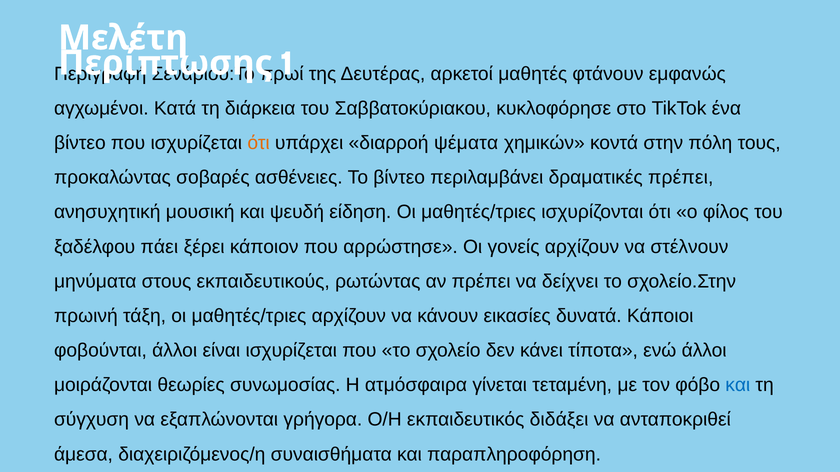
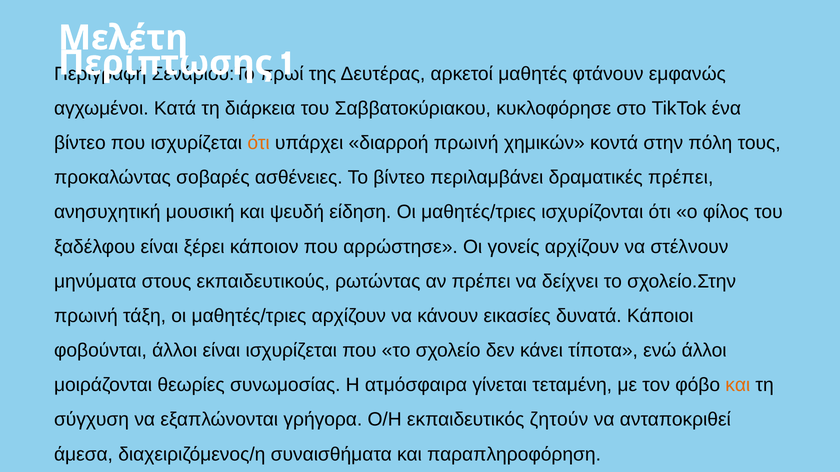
διαρροή ψέματα: ψέματα -> πρωινή
ξαδέλφου πάει: πάει -> είναι
και at (738, 385) colour: blue -> orange
διδάξει: διδάξει -> ζητούν
